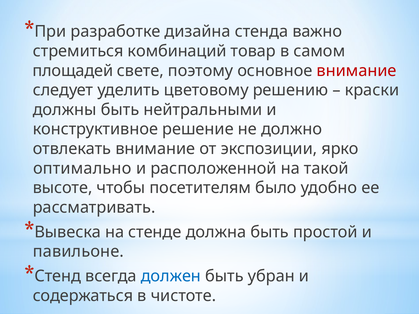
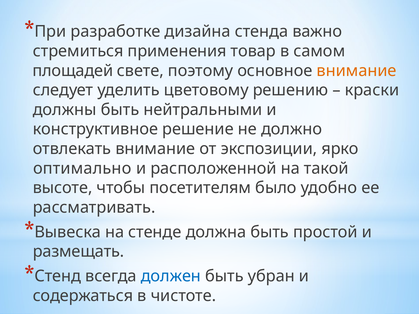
комбинаций: комбинаций -> применения
внимание at (357, 71) colour: red -> orange
павильоне: павильоне -> размещать
